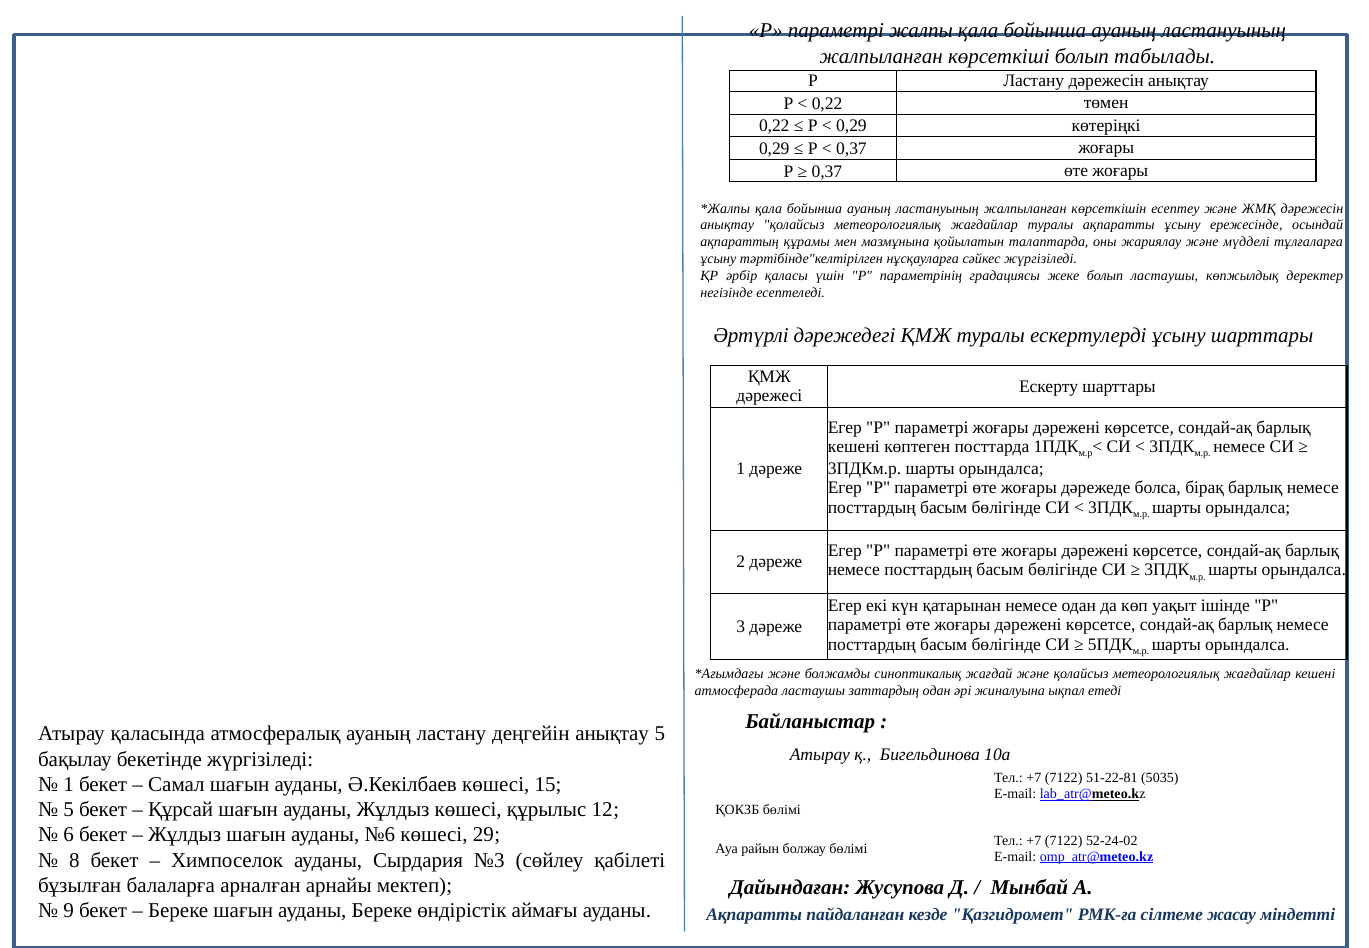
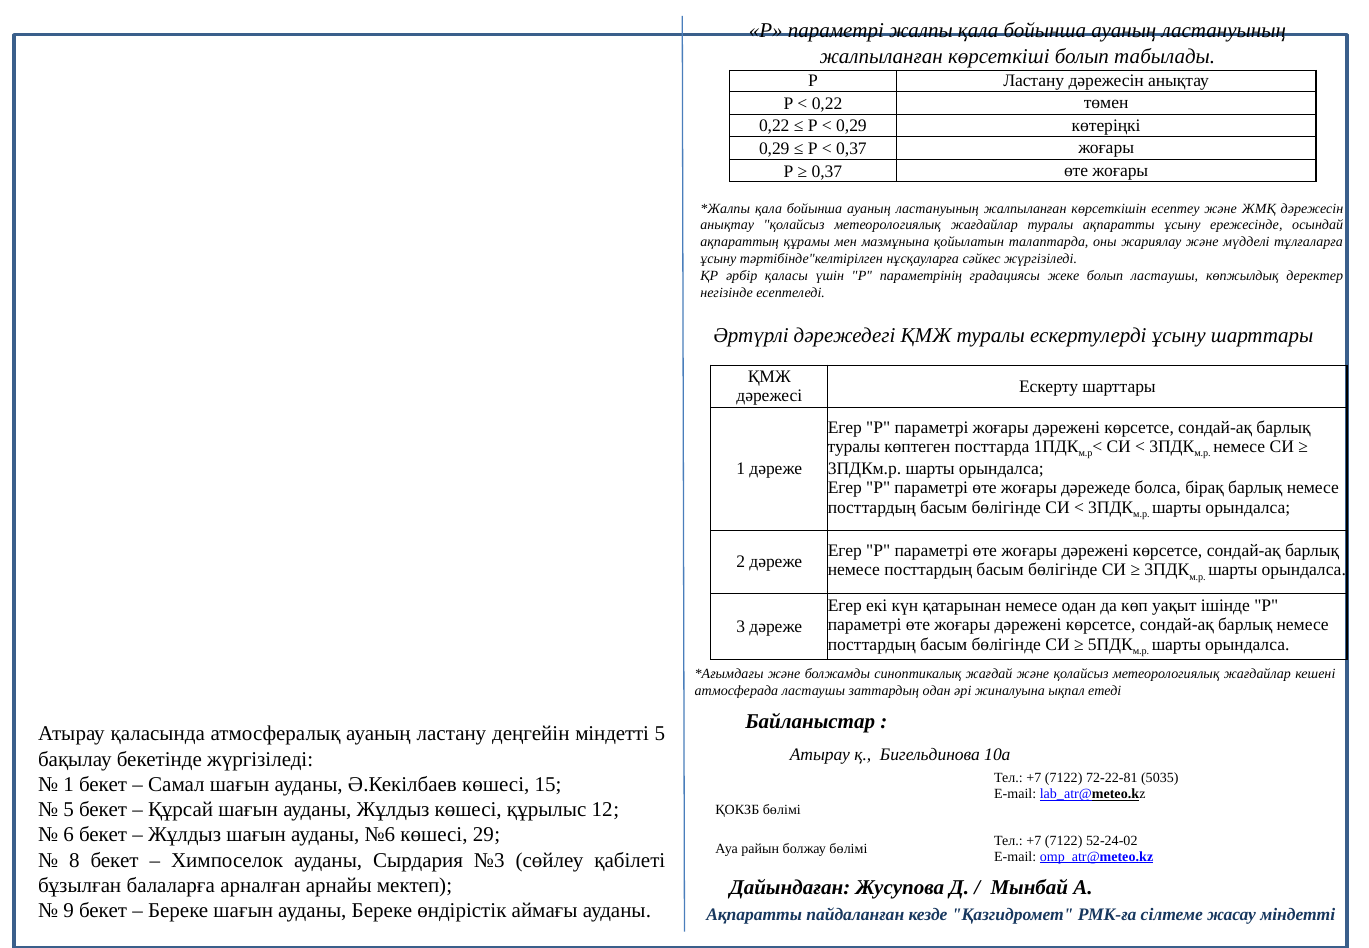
кешені at (854, 447): кешені -> туралы
деңгейін анықтау: анықтау -> міндетті
51-22-81: 51-22-81 -> 72-22-81
